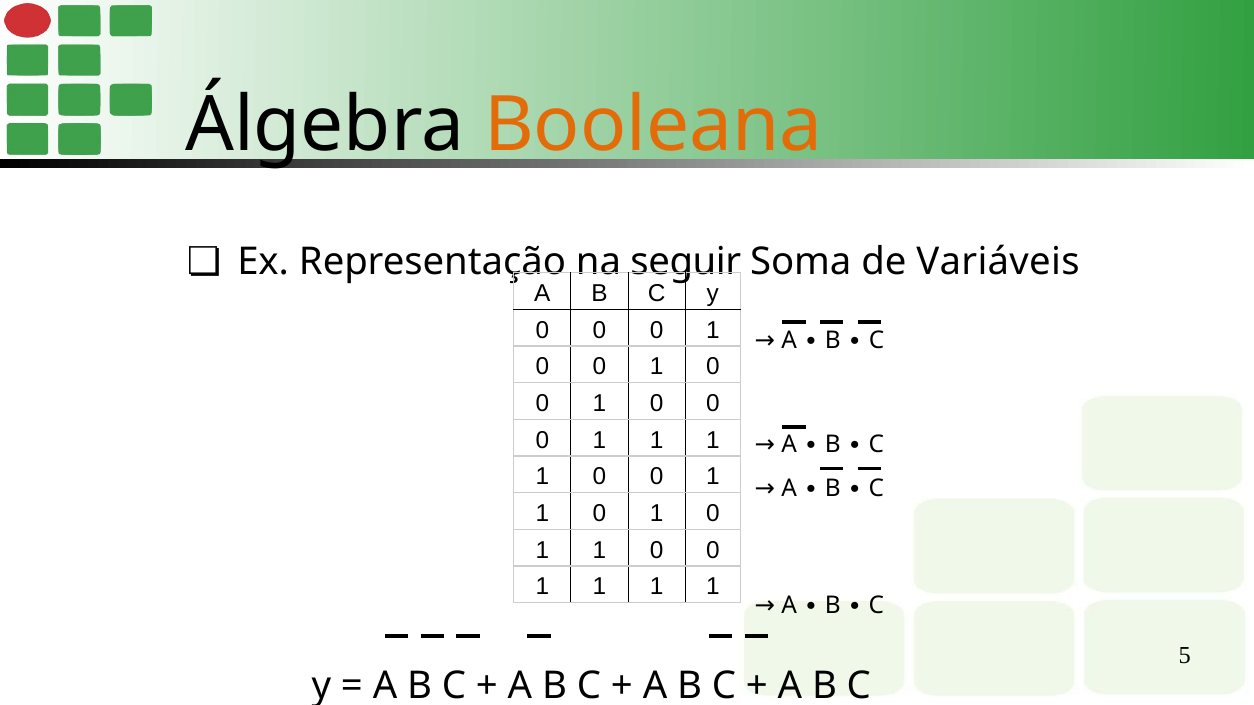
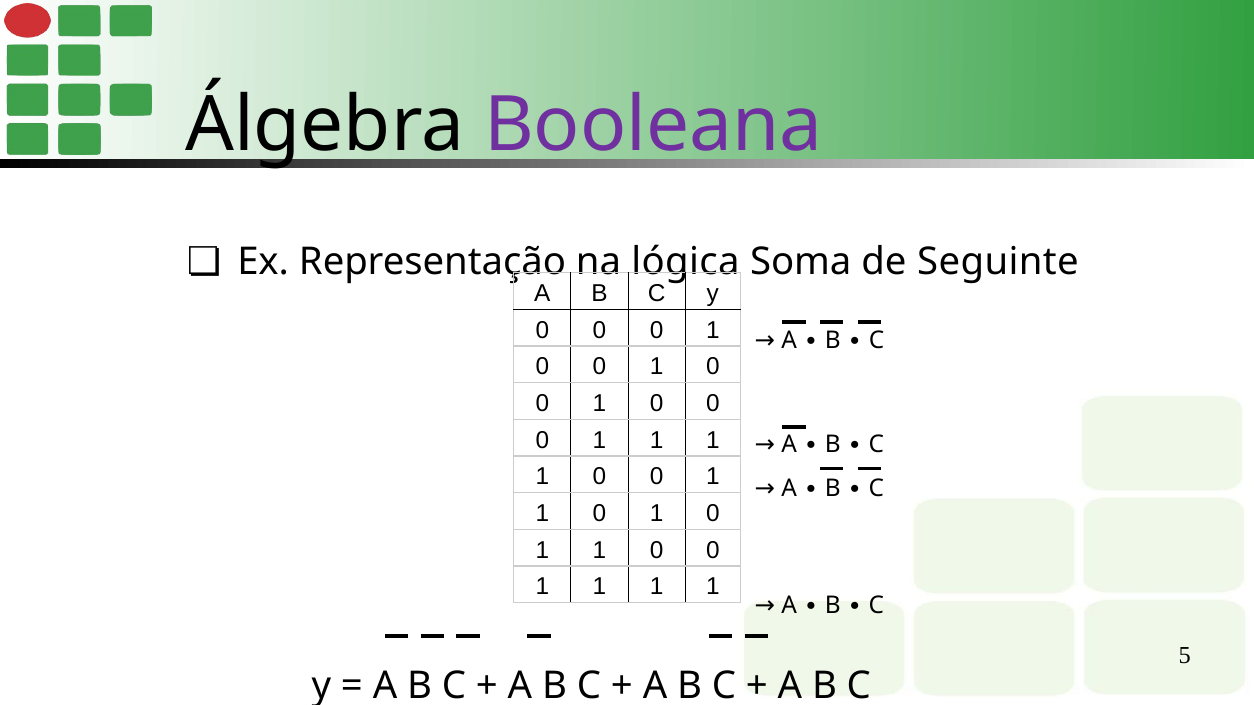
Booleana colour: orange -> purple
seguir: seguir -> lógica
Variáveis: Variáveis -> Seguinte
